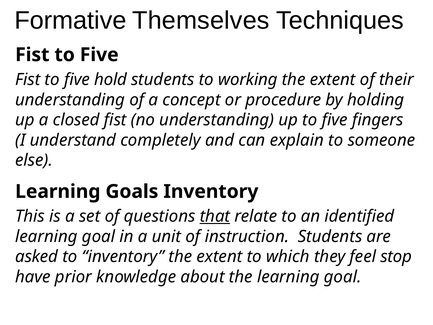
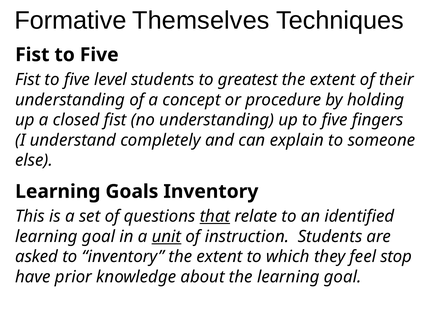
hold: hold -> level
working: working -> greatest
unit underline: none -> present
